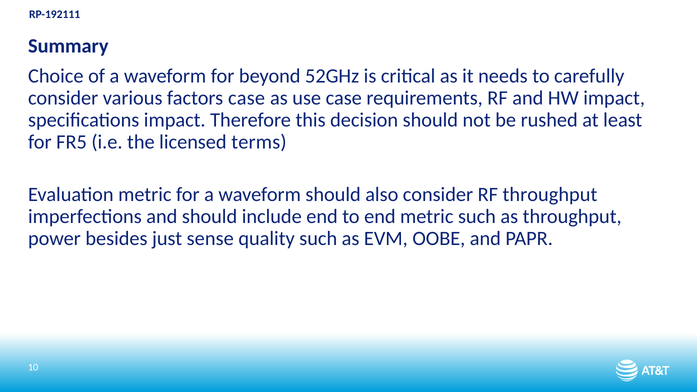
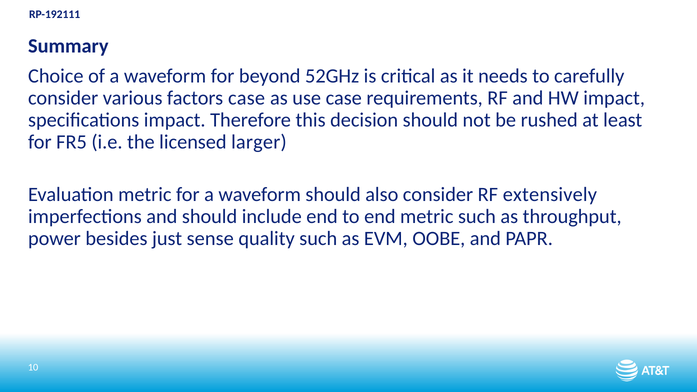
terms: terms -> larger
RF throughput: throughput -> extensively
